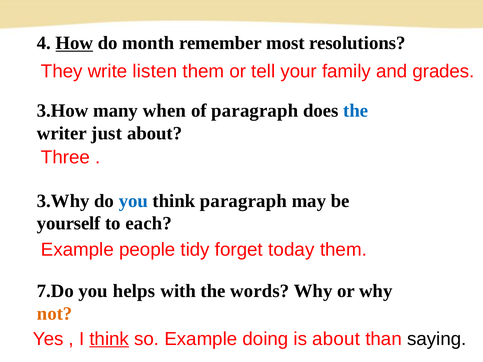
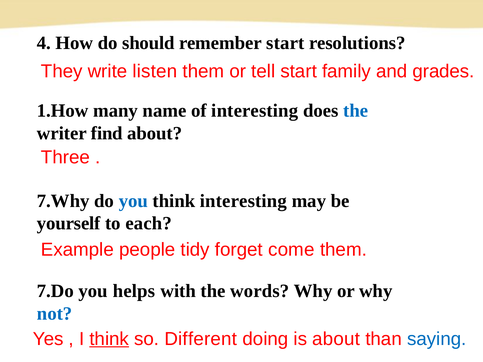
How underline: present -> none
month: month -> should
remember most: most -> start
tell your: your -> start
3.How: 3.How -> 1.How
when: when -> name
of paragraph: paragraph -> interesting
just: just -> find
3.Why: 3.Why -> 7.Why
think paragraph: paragraph -> interesting
today: today -> come
not colour: orange -> blue
so Example: Example -> Different
saying colour: black -> blue
